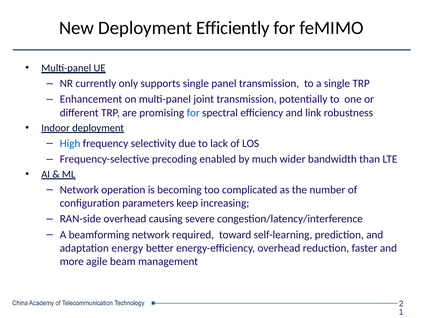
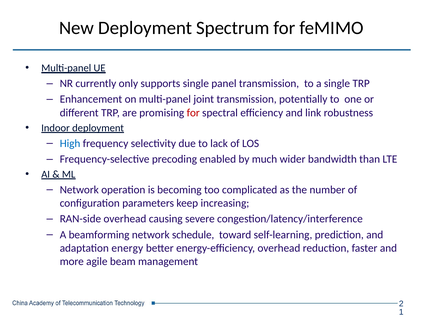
Efficiently: Efficiently -> Spectrum
for at (193, 112) colour: blue -> red
required: required -> schedule
